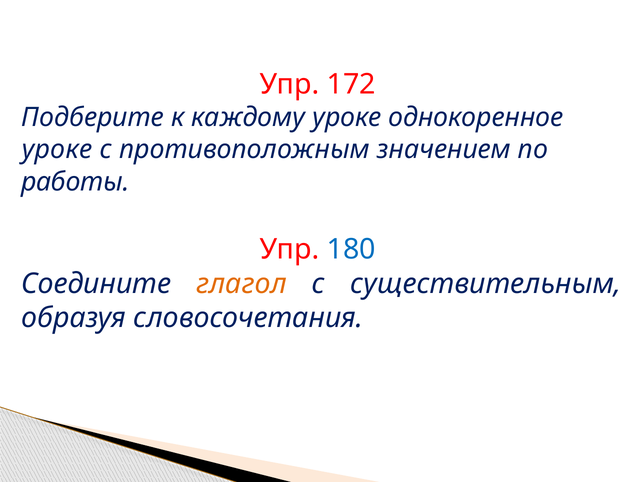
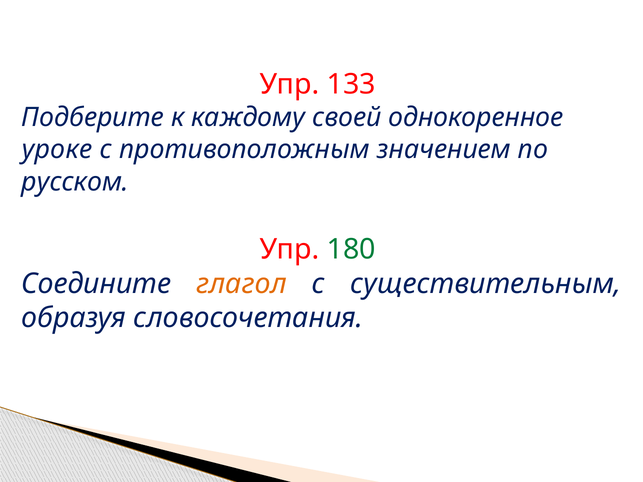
172: 172 -> 133
каждому уроке: уроке -> своей
работы: работы -> русском
180 colour: blue -> green
